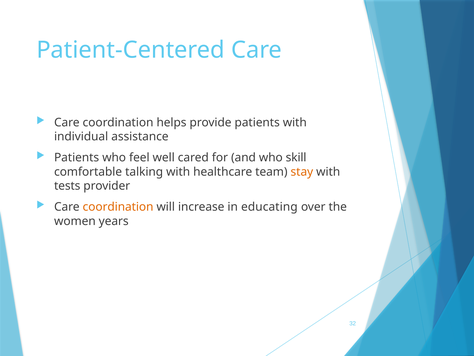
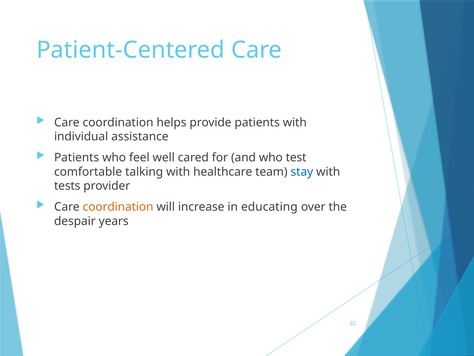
skill: skill -> test
stay colour: orange -> blue
women: women -> despair
